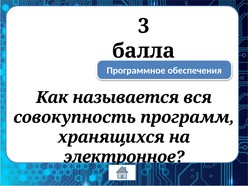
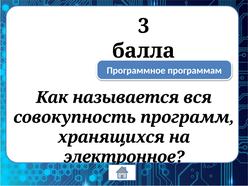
обеспечения: обеспечения -> программам
